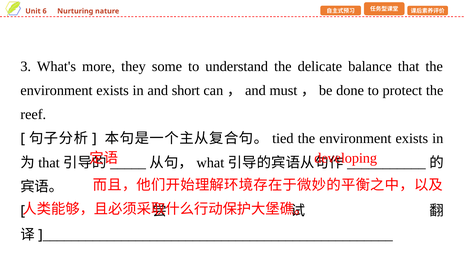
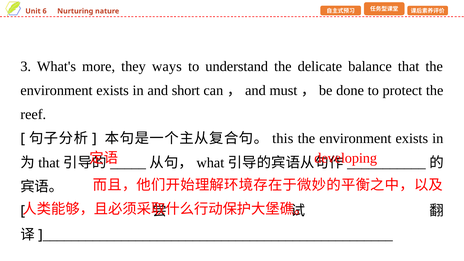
some: some -> ways
tied: tied -> this
